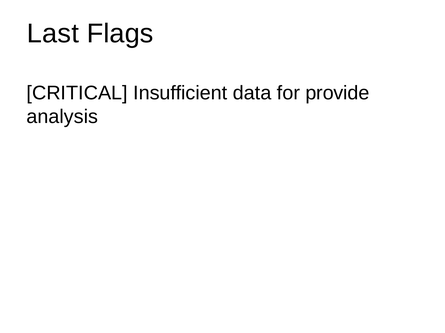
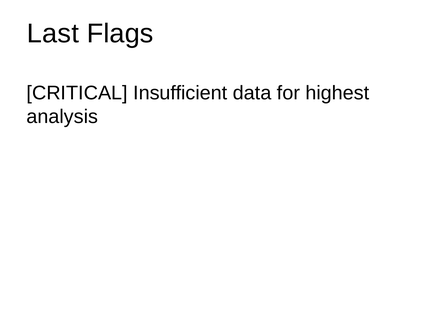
provide: provide -> highest
